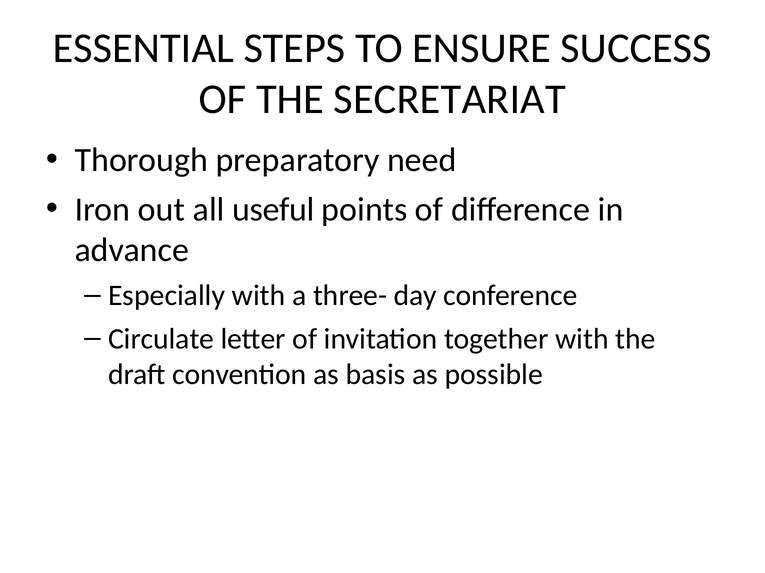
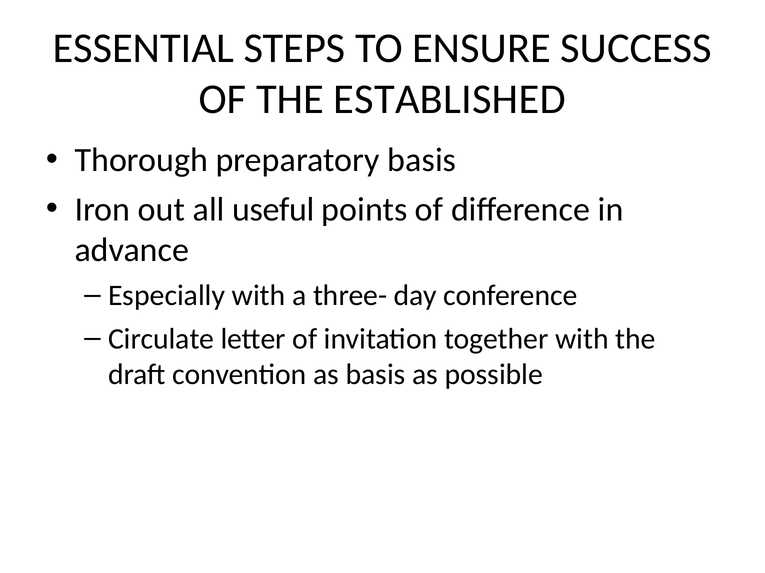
SECRETARIAT: SECRETARIAT -> ESTABLISHED
preparatory need: need -> basis
